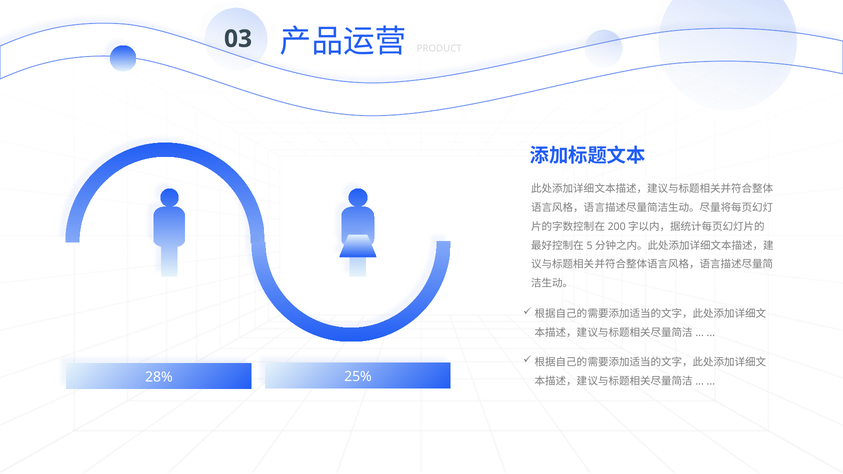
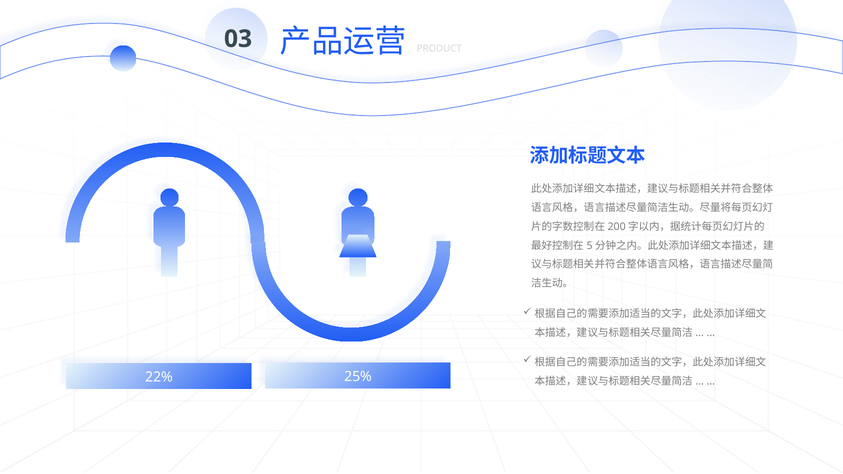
28%: 28% -> 22%
